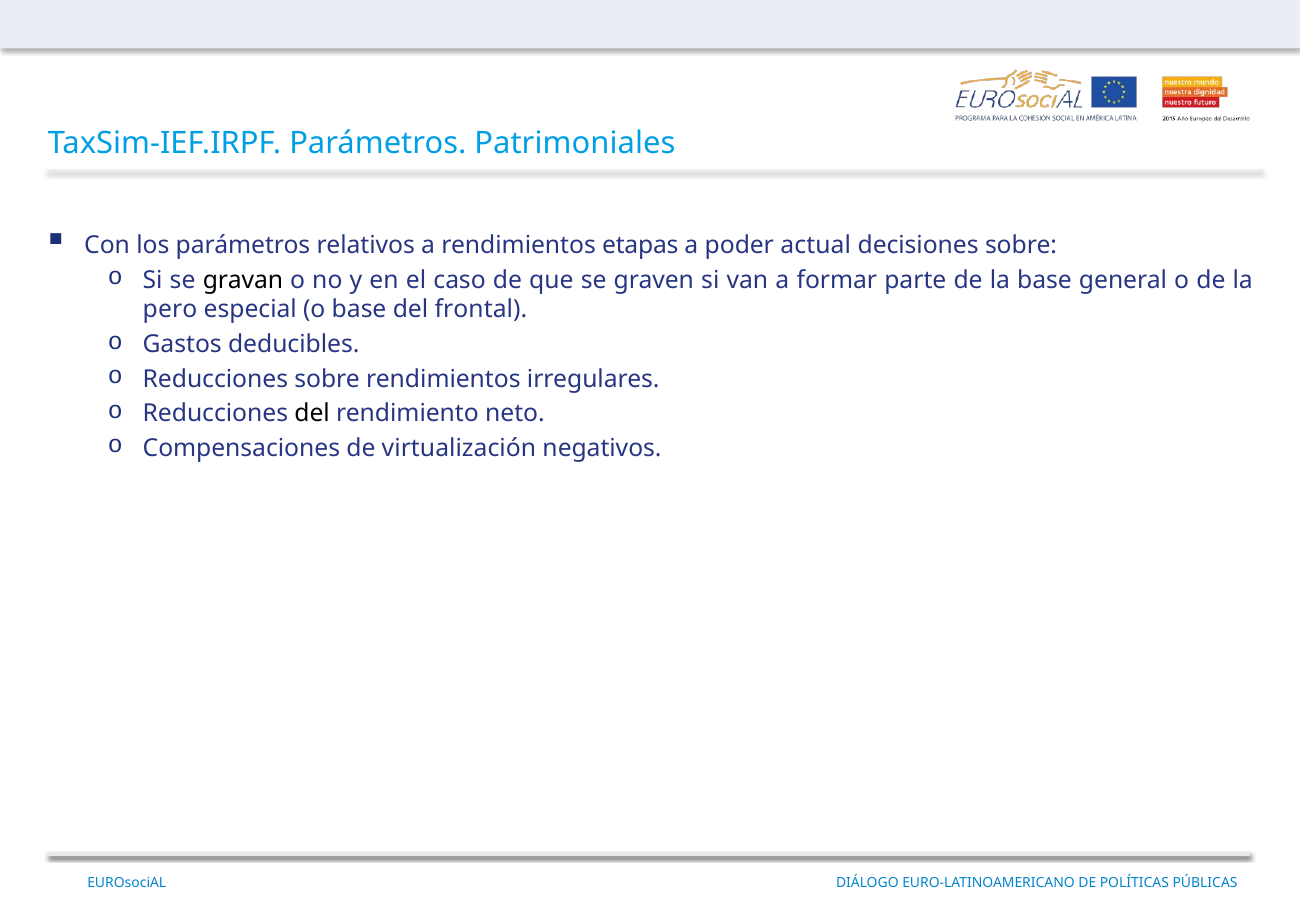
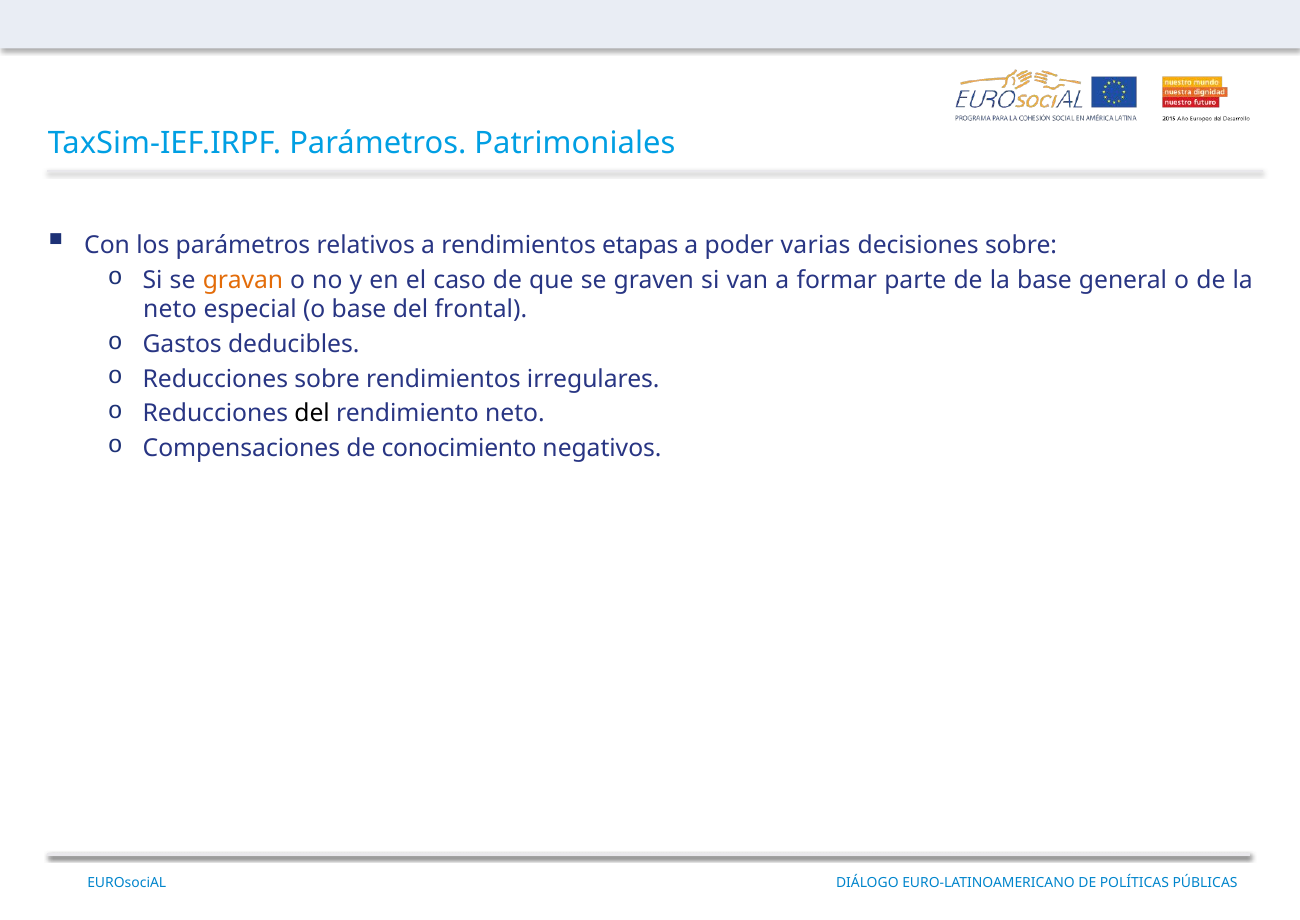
actual: actual -> varias
gravan colour: black -> orange
pero at (170, 310): pero -> neto
virtualización: virtualización -> conocimiento
